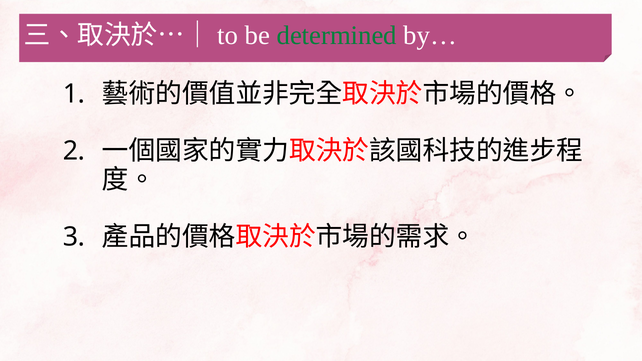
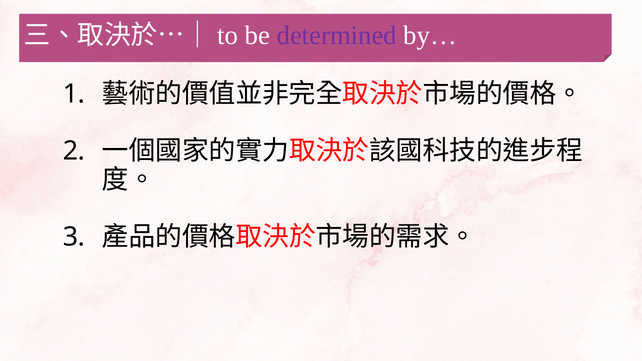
determined colour: green -> purple
